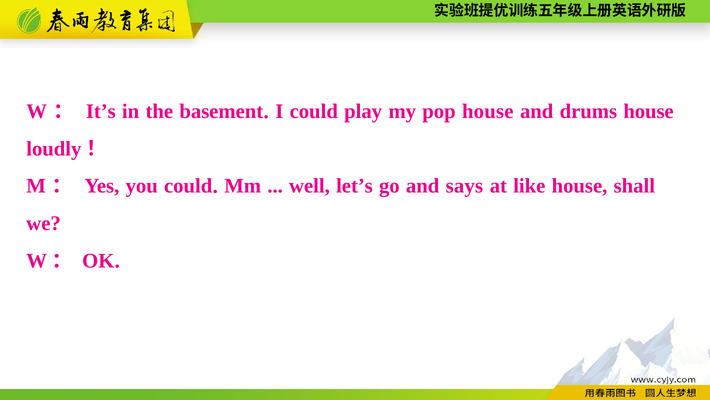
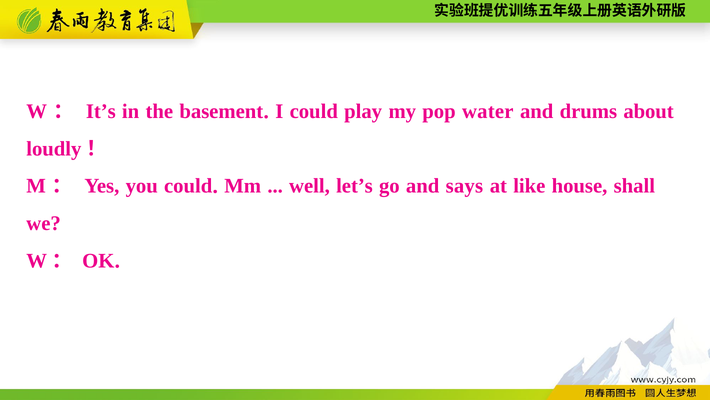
pop house: house -> water
drums house: house -> about
